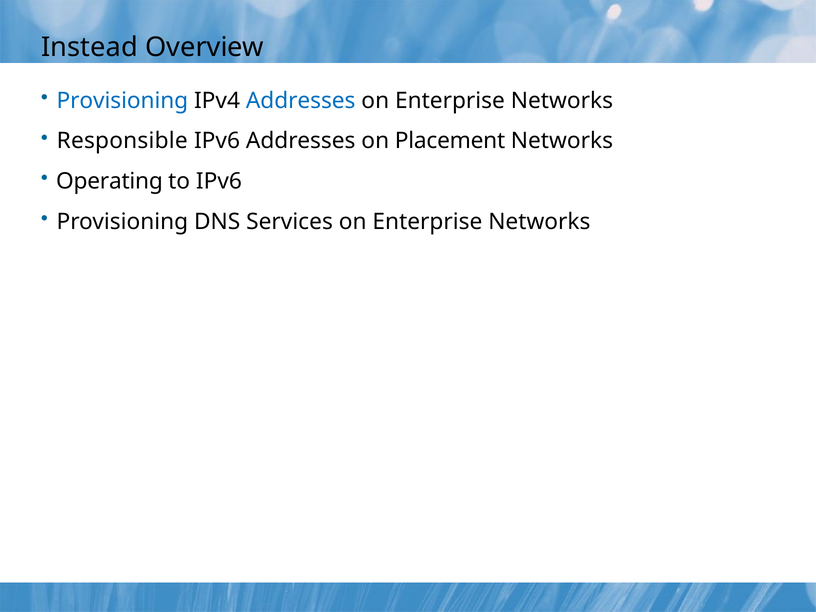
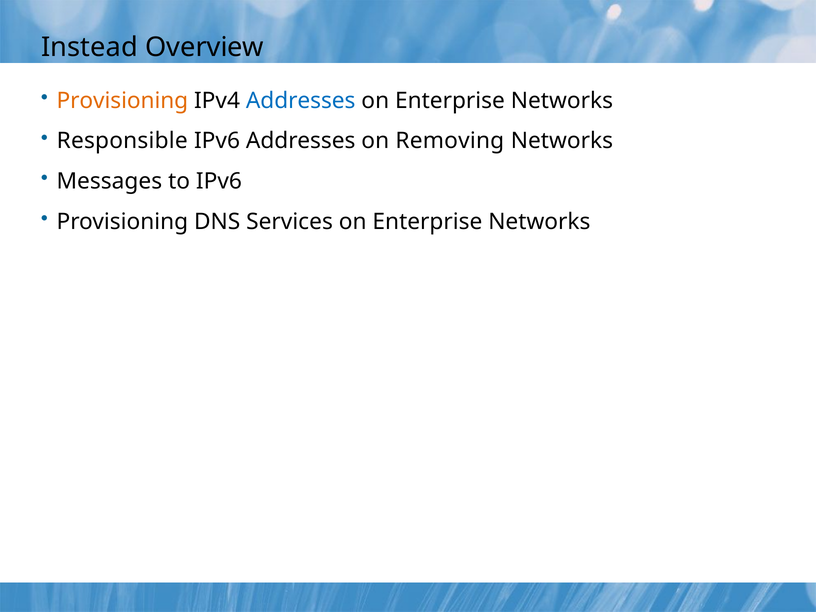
Provisioning at (122, 101) colour: blue -> orange
Placement: Placement -> Removing
Operating: Operating -> Messages
